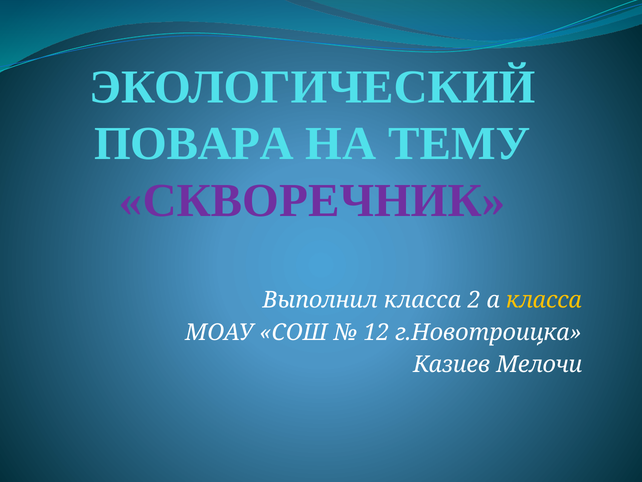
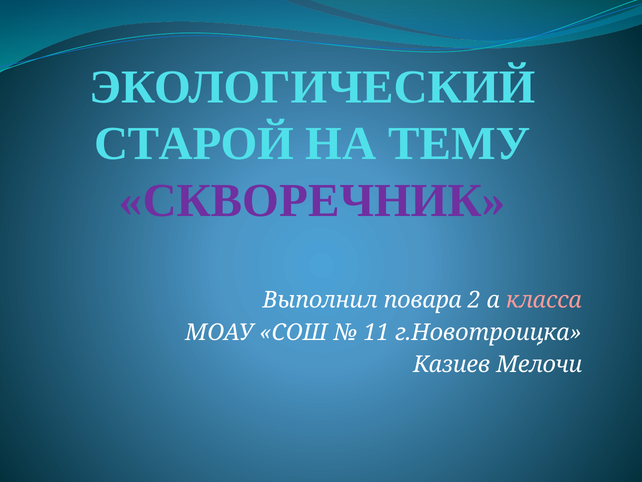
ПОВАРА: ПОВАРА -> СТАРОЙ
Выполнил класса: класса -> повара
класса at (544, 300) colour: yellow -> pink
12: 12 -> 11
